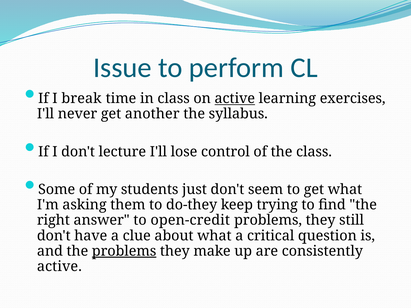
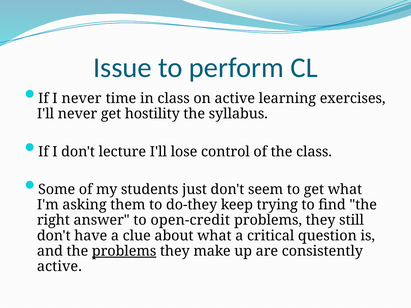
I break: break -> never
active at (235, 99) underline: present -> none
another: another -> hostility
